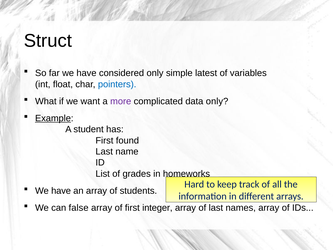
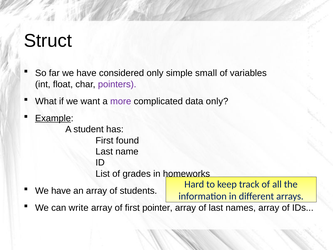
latest: latest -> small
pointers colour: blue -> purple
false: false -> write
integer: integer -> pointer
